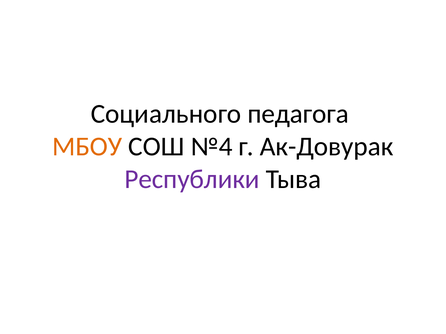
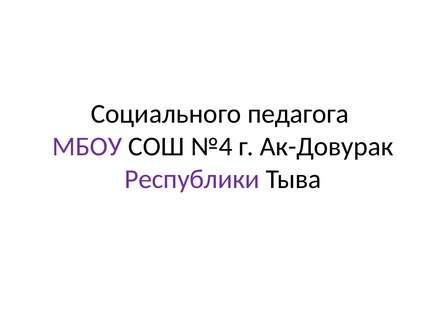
МБОУ colour: orange -> purple
